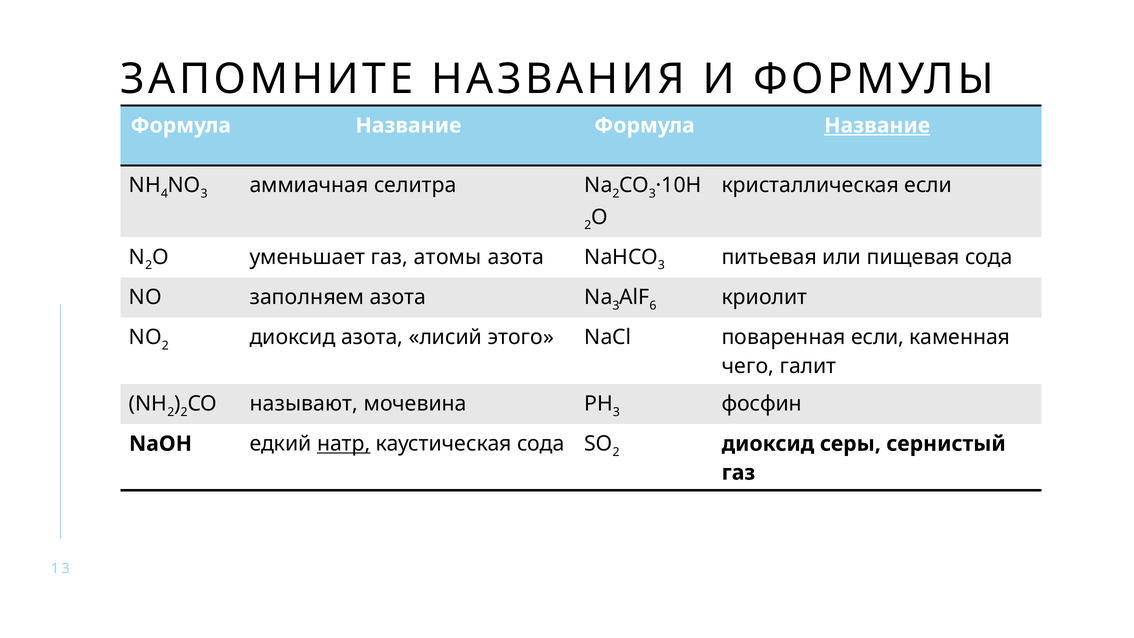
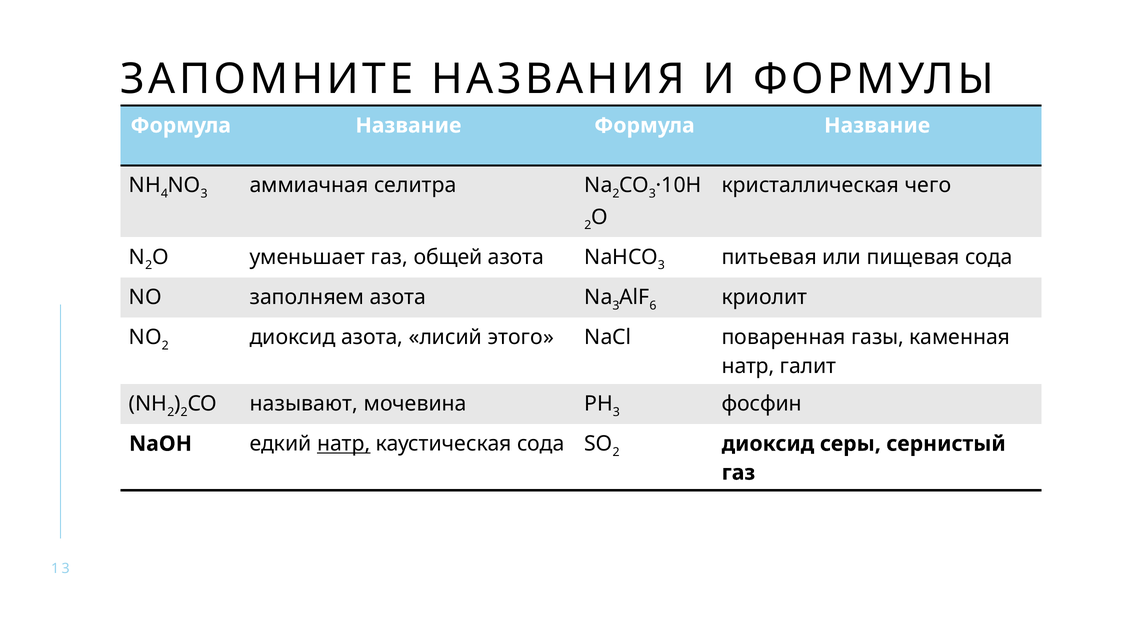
Название at (877, 126) underline: present -> none
кристаллическая если: если -> чего
атомы: атомы -> общей
поваренная если: если -> газы
чего at (748, 366): чего -> натр
